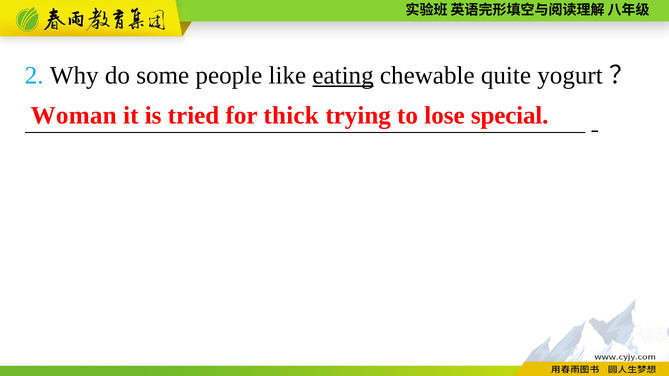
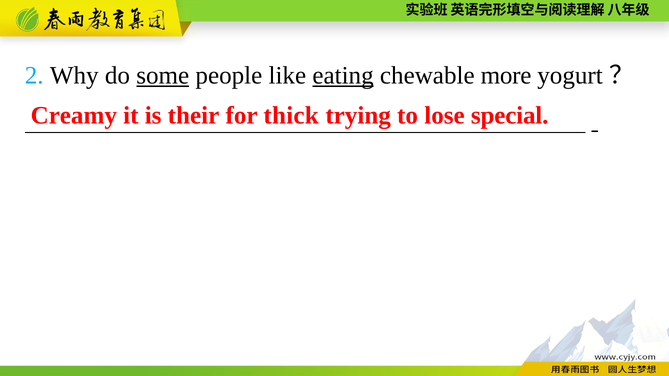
some underline: none -> present
quite: quite -> more
Woman: Woman -> Creamy
tried: tried -> their
